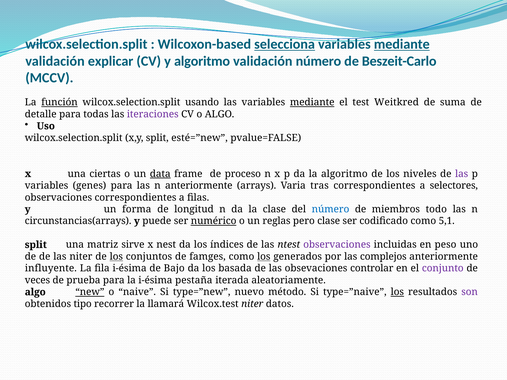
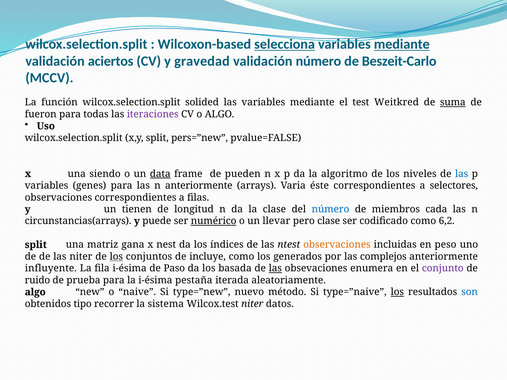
explicar: explicar -> aciertos
y algoritmo: algoritmo -> gravedad
función underline: present -> none
usando: usando -> solided
mediante at (312, 102) underline: present -> none
suma underline: none -> present
detalle: detalle -> fueron
esté=”new: esté=”new -> pers=”new
ciertas: ciertas -> siendo
proceso: proceso -> pueden
las at (462, 174) colour: purple -> blue
tras: tras -> éste
forma: forma -> tienen
todo: todo -> cada
reglas: reglas -> llevar
5,1: 5,1 -> 6,2
sirve: sirve -> gana
observaciones at (337, 245) colour: purple -> orange
famges: famges -> incluye
los at (264, 257) underline: present -> none
Bajo: Bajo -> Paso
las at (275, 269) underline: none -> present
controlar: controlar -> enumera
veces: veces -> ruido
new underline: present -> none
son colour: purple -> blue
llamará: llamará -> sistema
